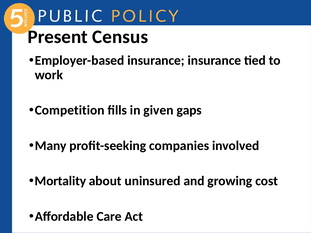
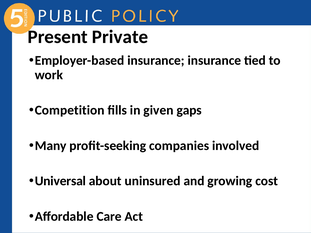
Census: Census -> Private
Mortality: Mortality -> Universal
